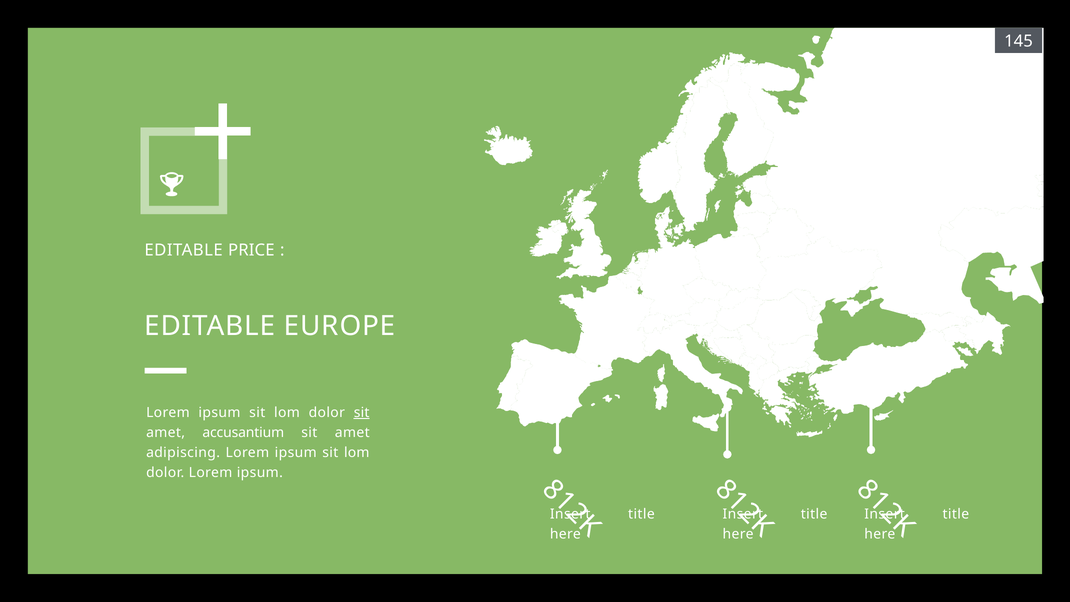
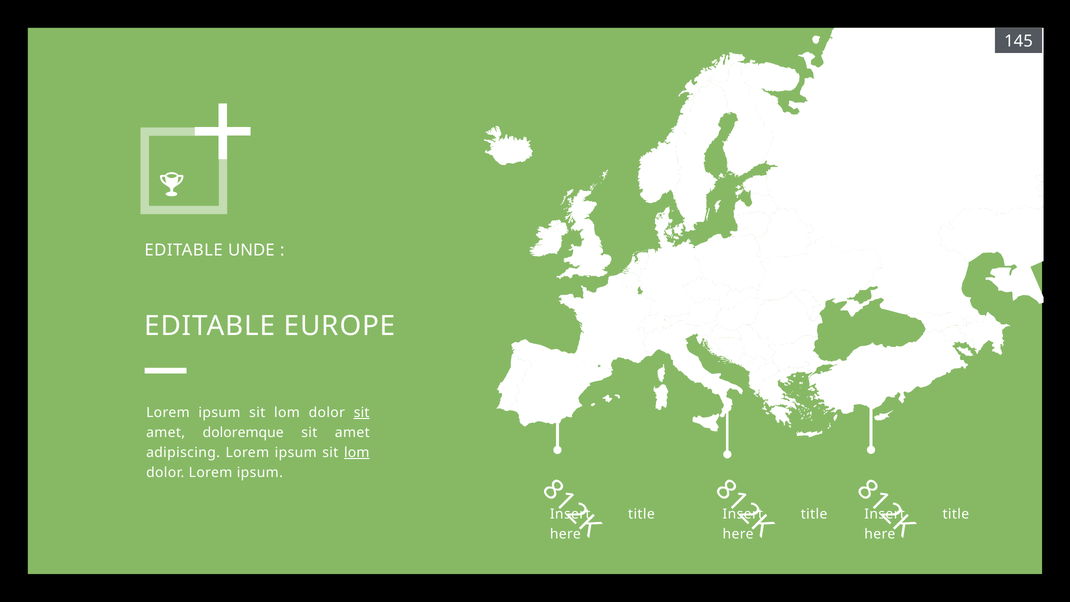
PRICE: PRICE -> UNDE
accusantium: accusantium -> doloremque
lom at (357, 453) underline: none -> present
